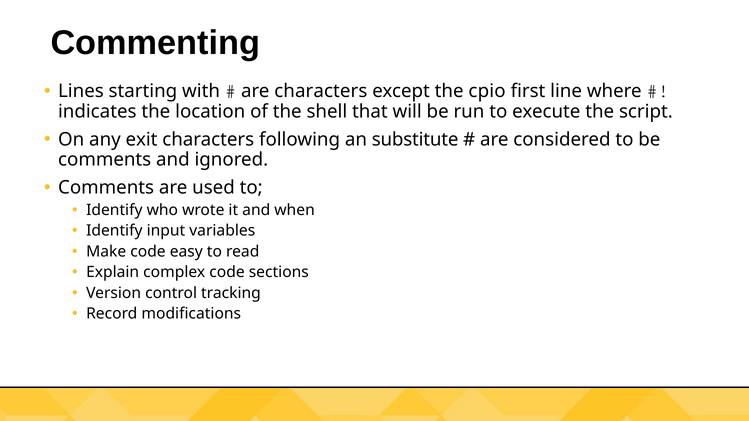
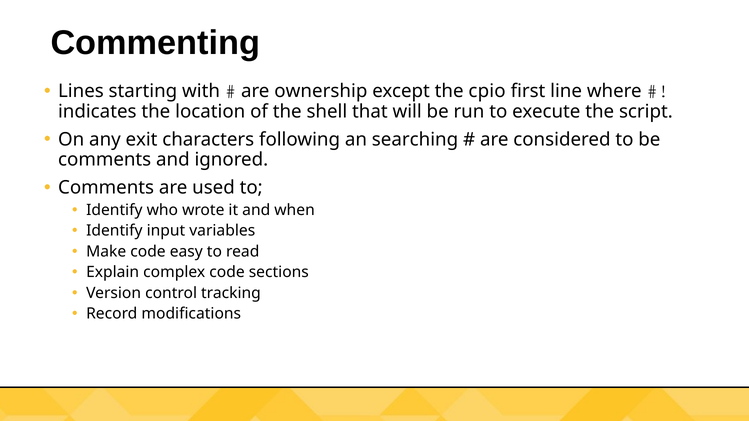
are characters: characters -> ownership
substitute: substitute -> searching
